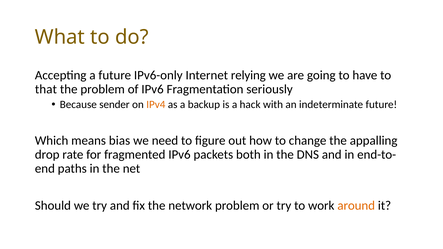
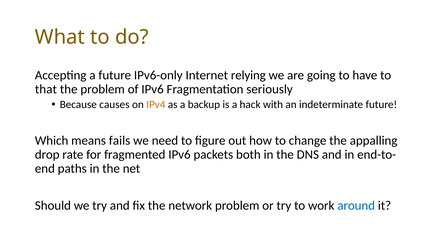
sender: sender -> causes
bias: bias -> fails
around colour: orange -> blue
